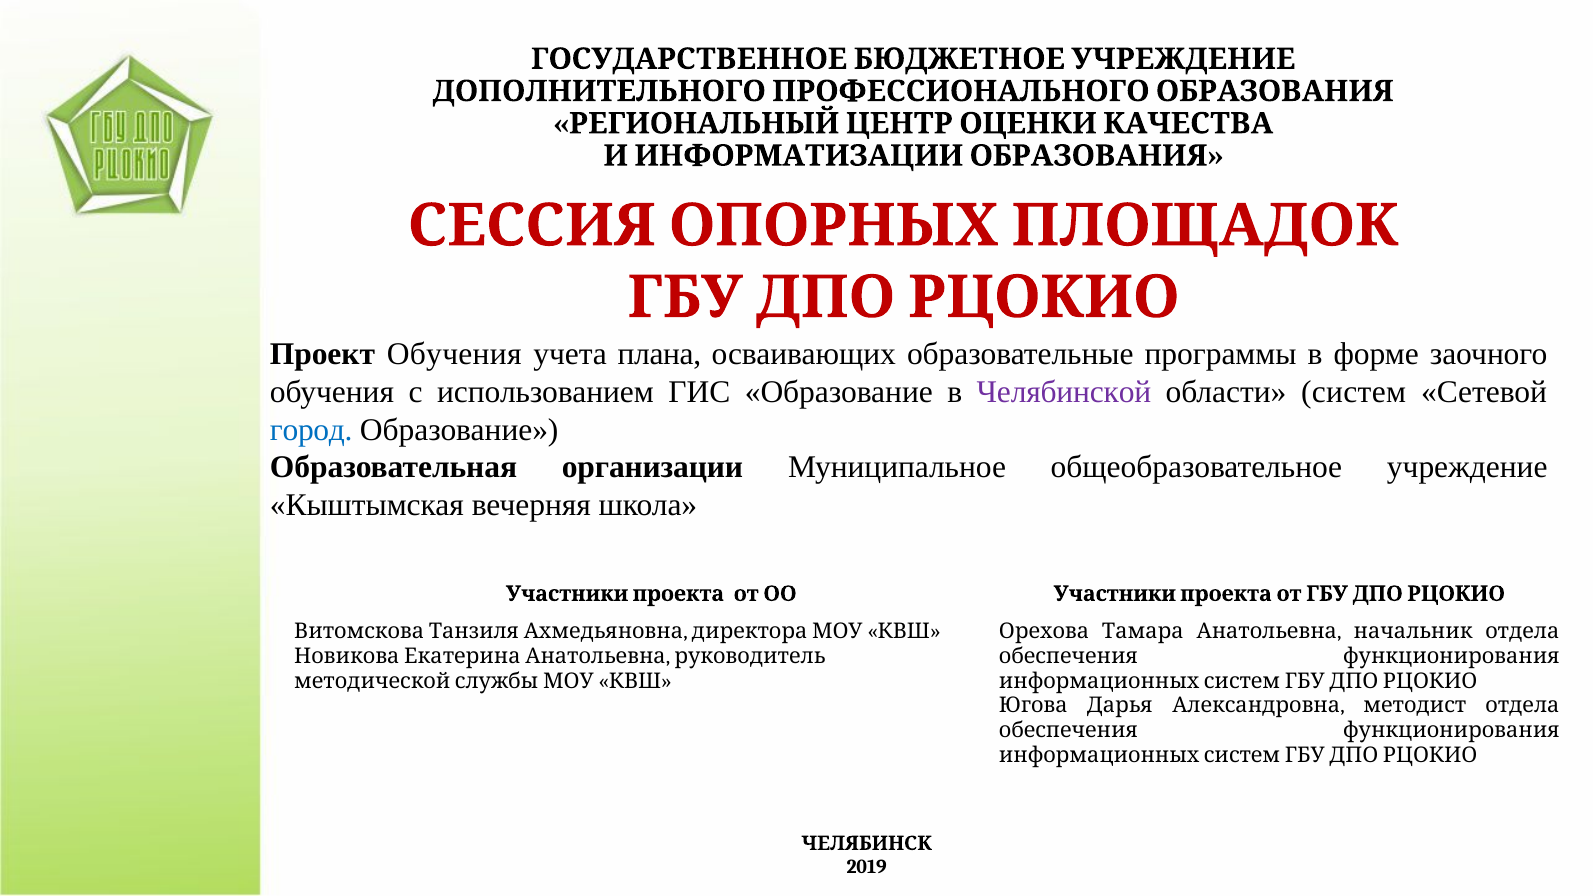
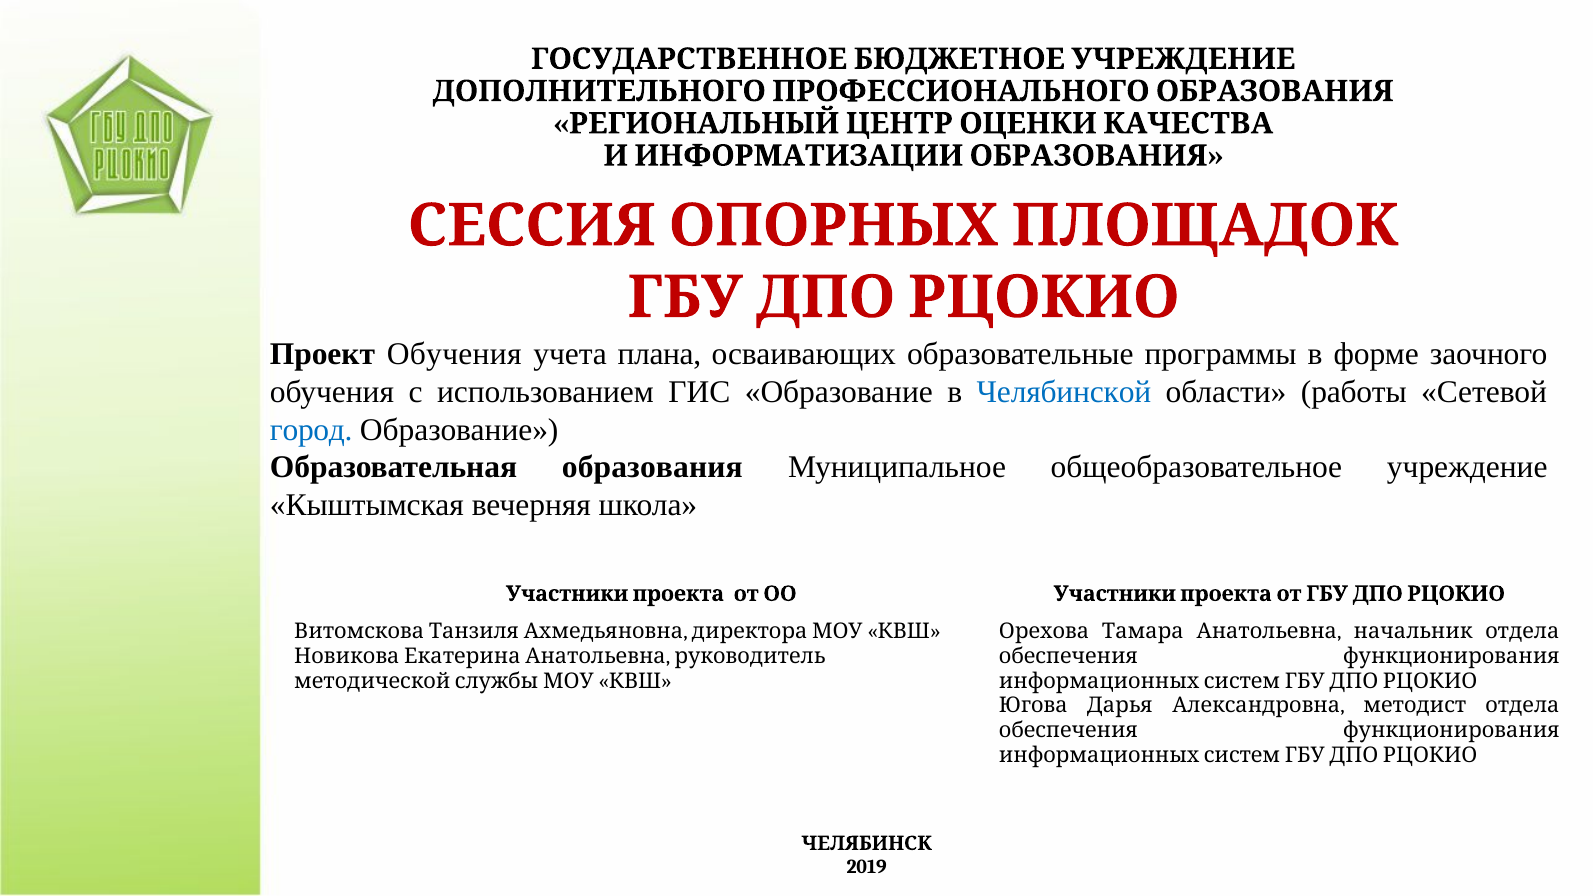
Челябинской colour: purple -> blue
систем: систем -> работы
организации: организации -> образования
